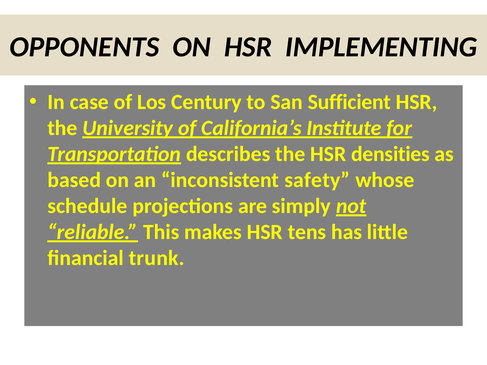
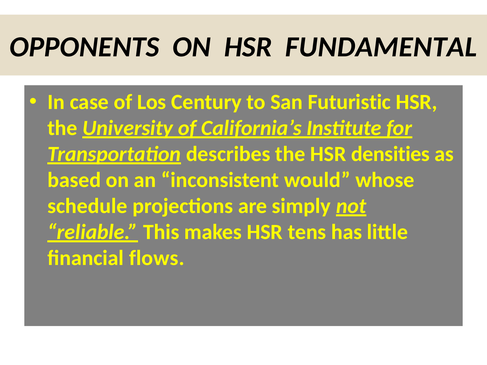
IMPLEMENTING: IMPLEMENTING -> FUNDAMENTAL
Sufficient: Sufficient -> Futuristic
safety: safety -> would
trunk: trunk -> flows
